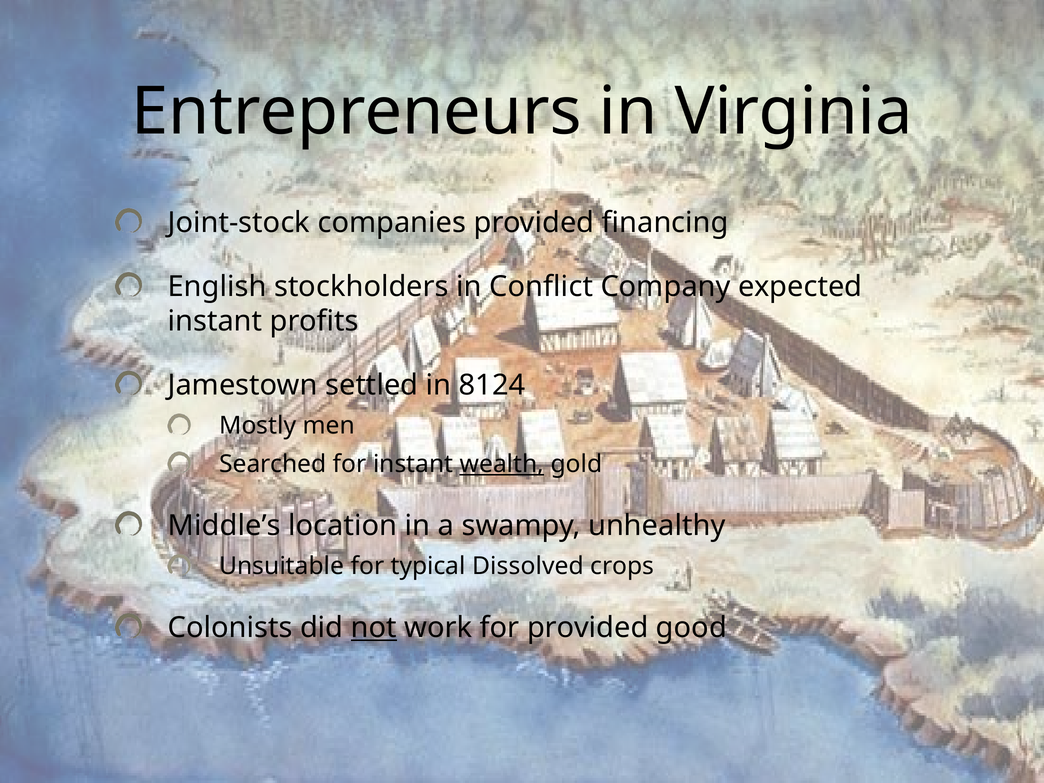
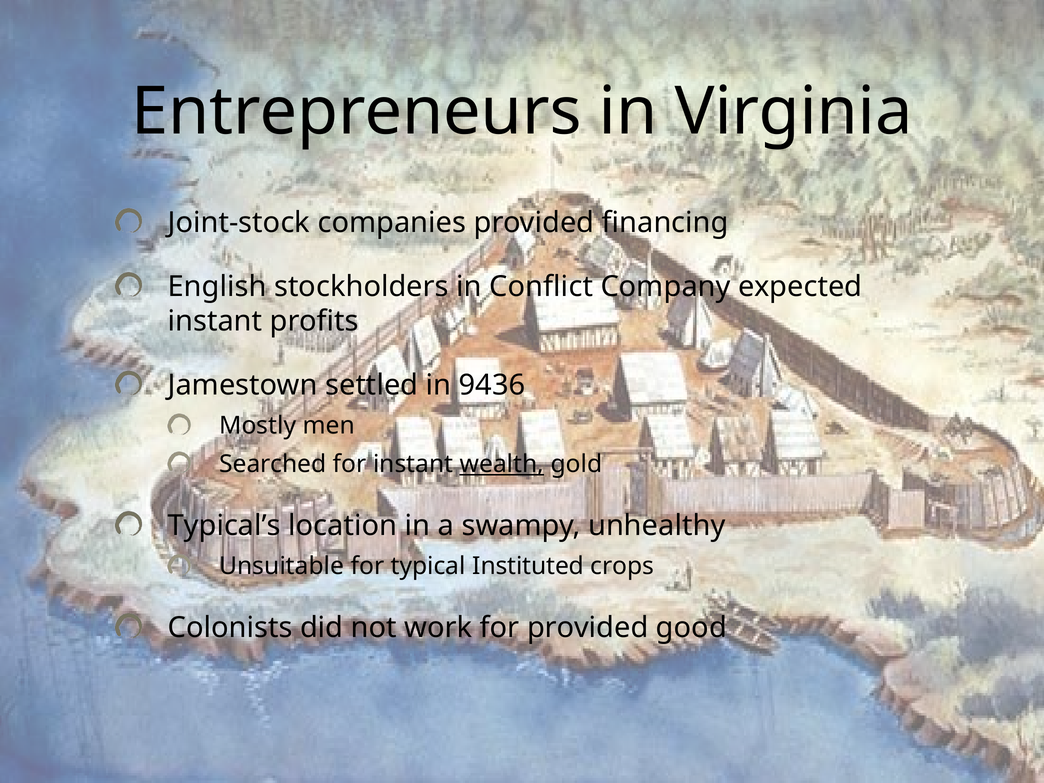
8124: 8124 -> 9436
Middle’s: Middle’s -> Typical’s
Dissolved: Dissolved -> Instituted
not underline: present -> none
